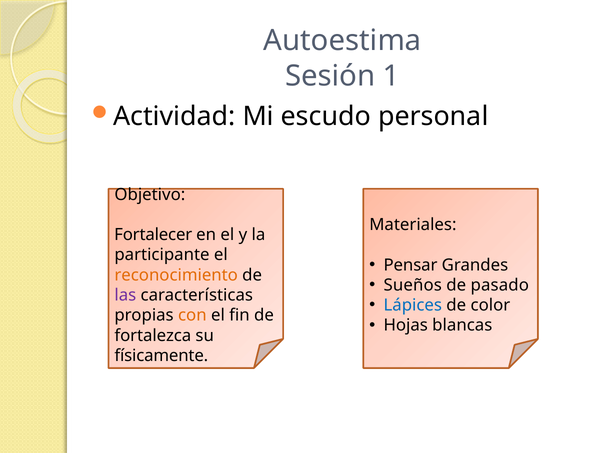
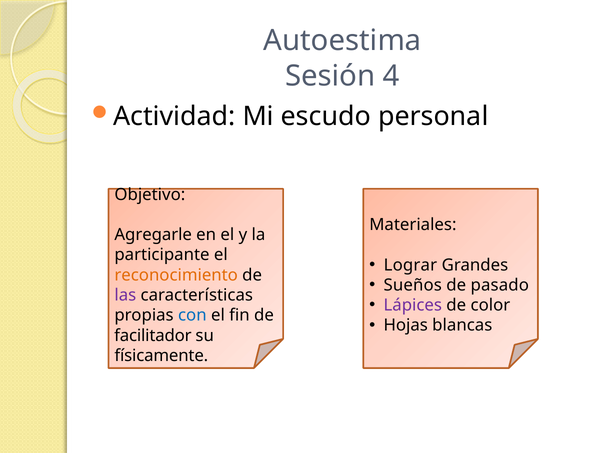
1: 1 -> 4
Fortalecer: Fortalecer -> Agregarle
Pensar: Pensar -> Lograr
Lápices colour: blue -> purple
con colour: orange -> blue
fortalezca: fortalezca -> facilitador
